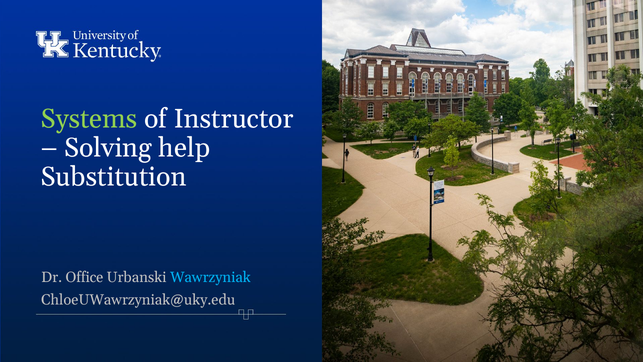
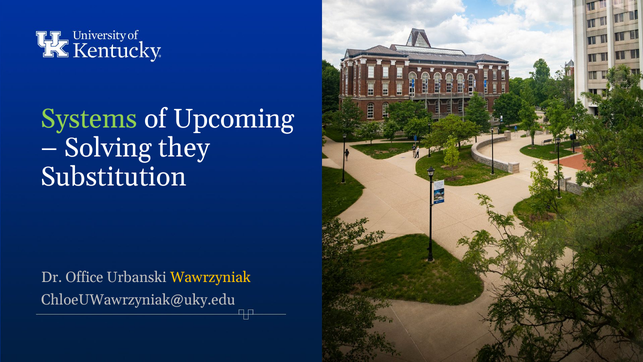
Instructor: Instructor -> Upcoming
help: help -> they
Wawrzyniak colour: light blue -> yellow
